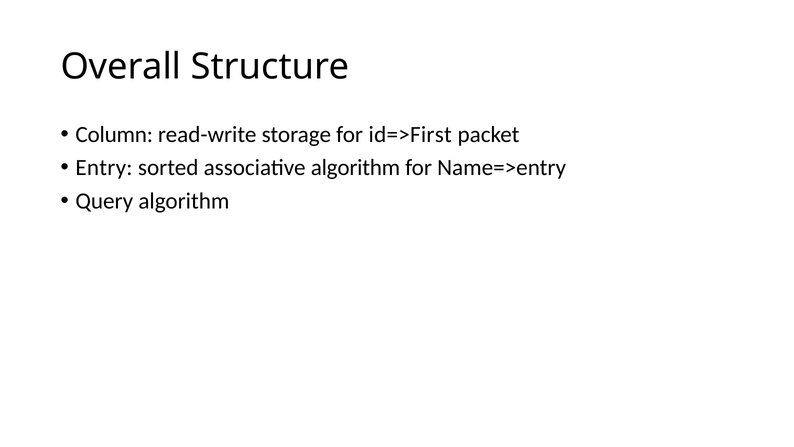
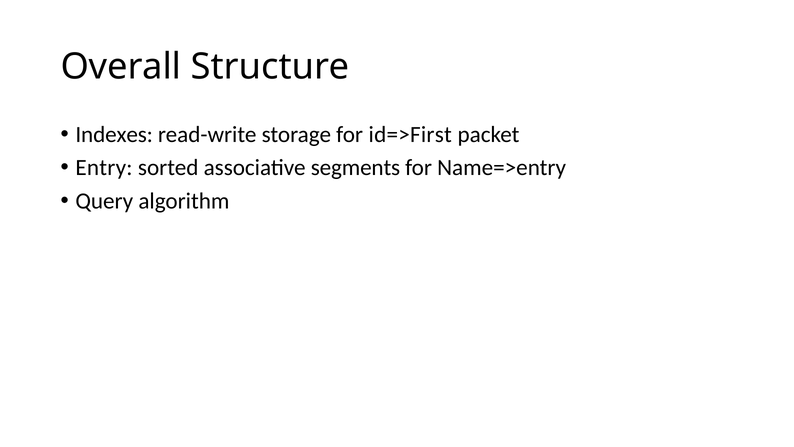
Column: Column -> Indexes
associative algorithm: algorithm -> segments
